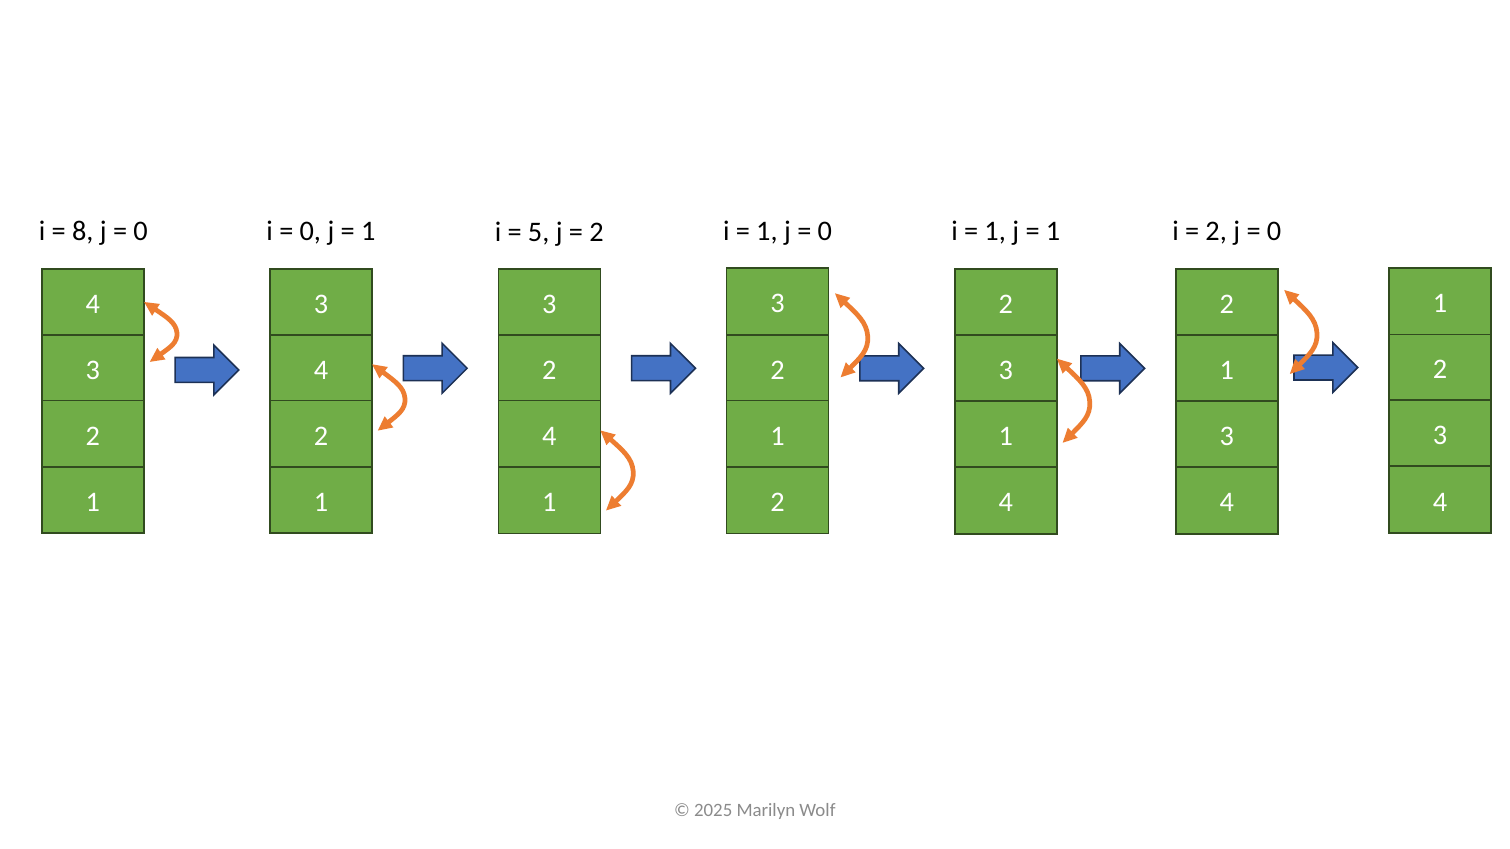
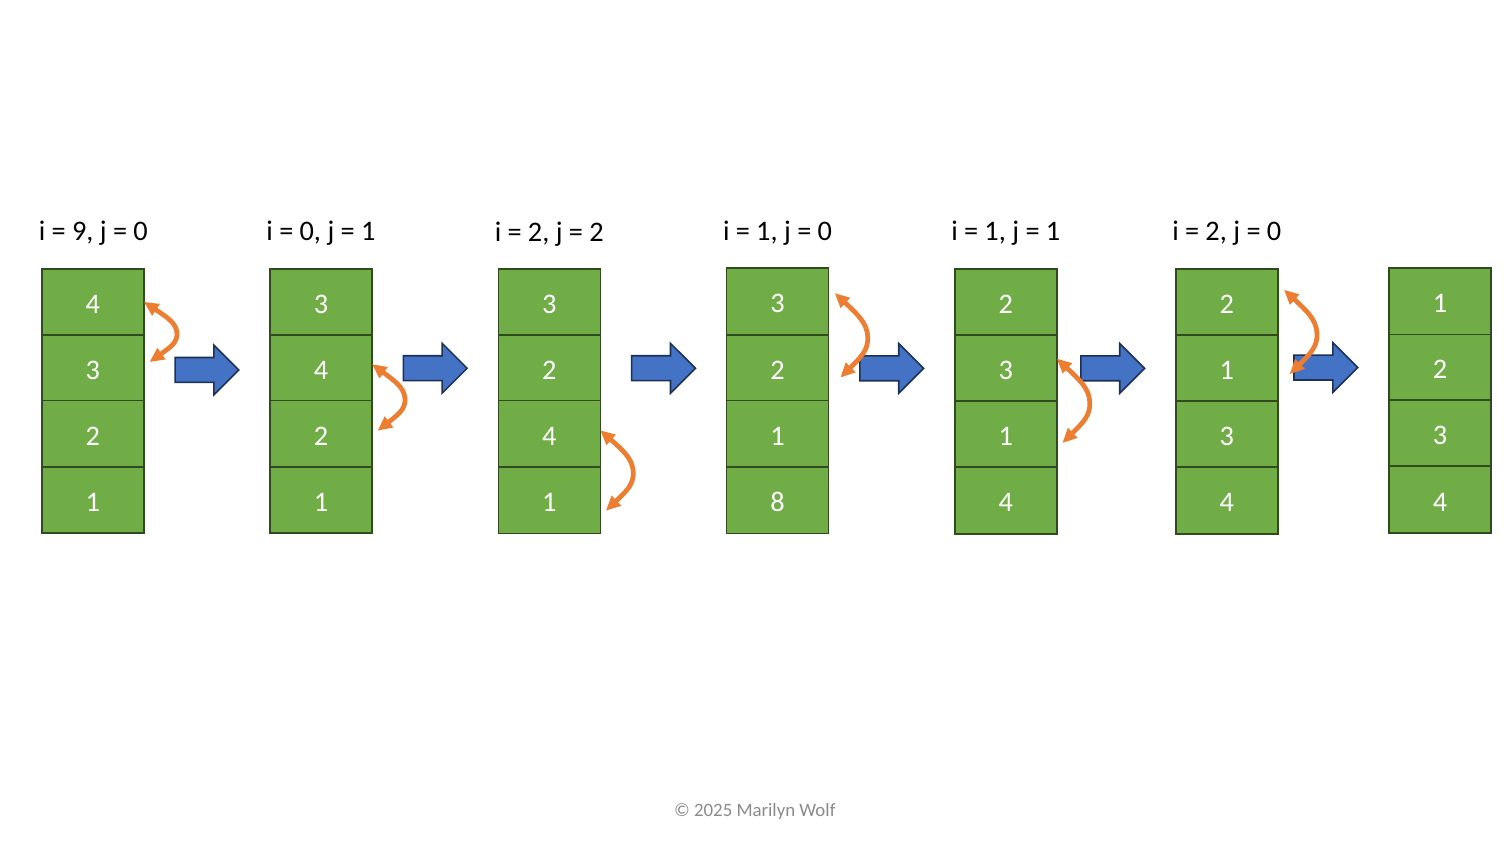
8: 8 -> 9
5 at (539, 232): 5 -> 2
1 1 2: 2 -> 8
